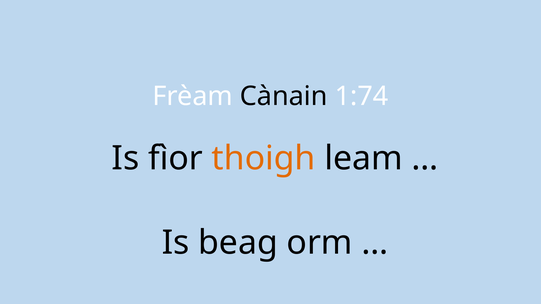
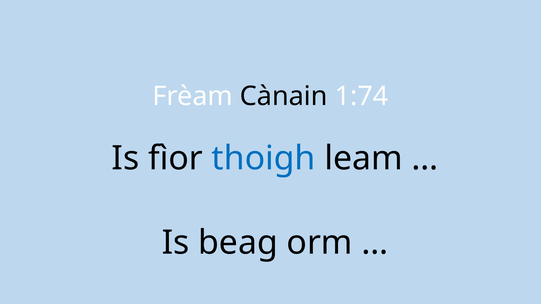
thoigh colour: orange -> blue
